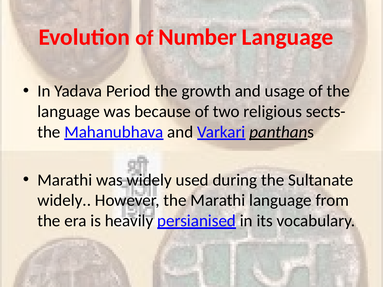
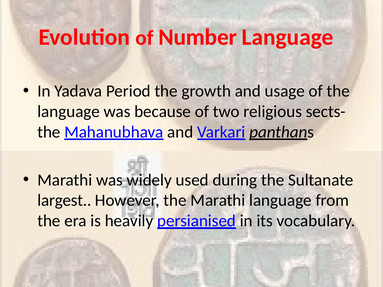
widely at (64, 201): widely -> largest
